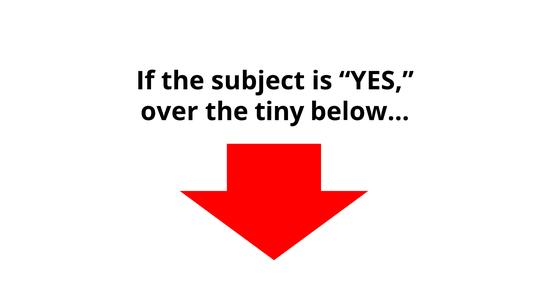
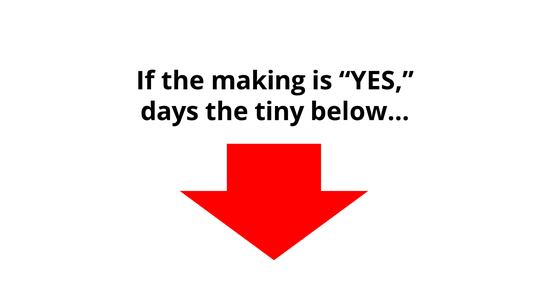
subject: subject -> making
over: over -> days
